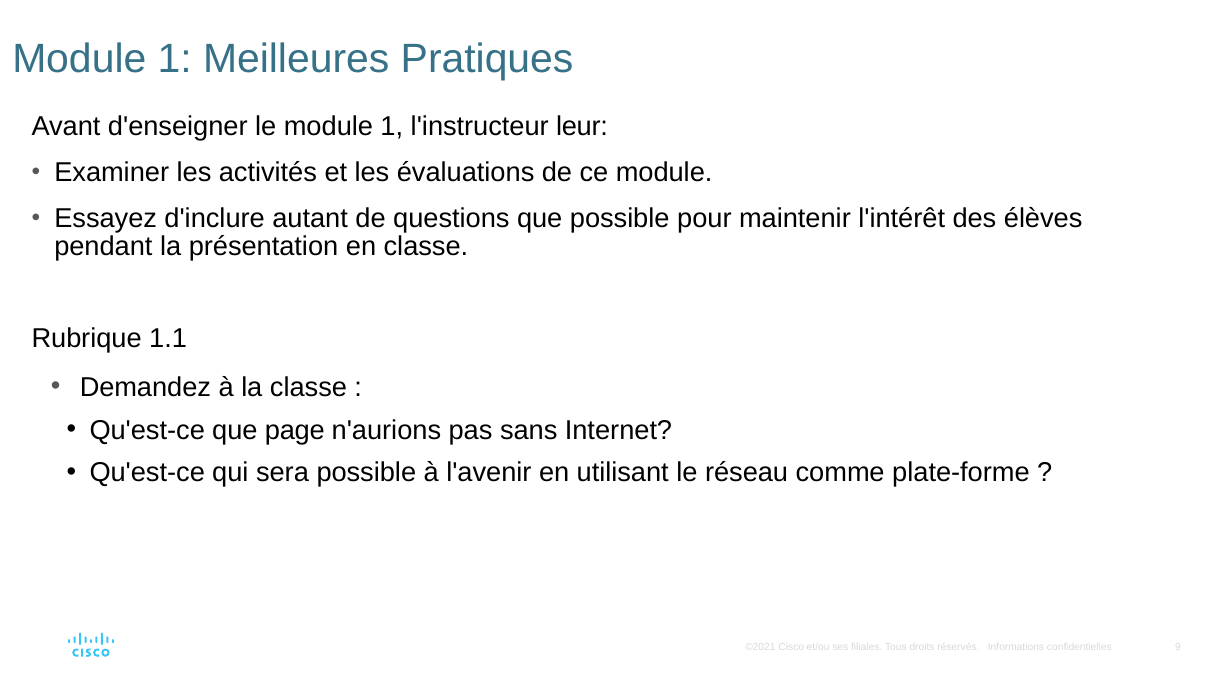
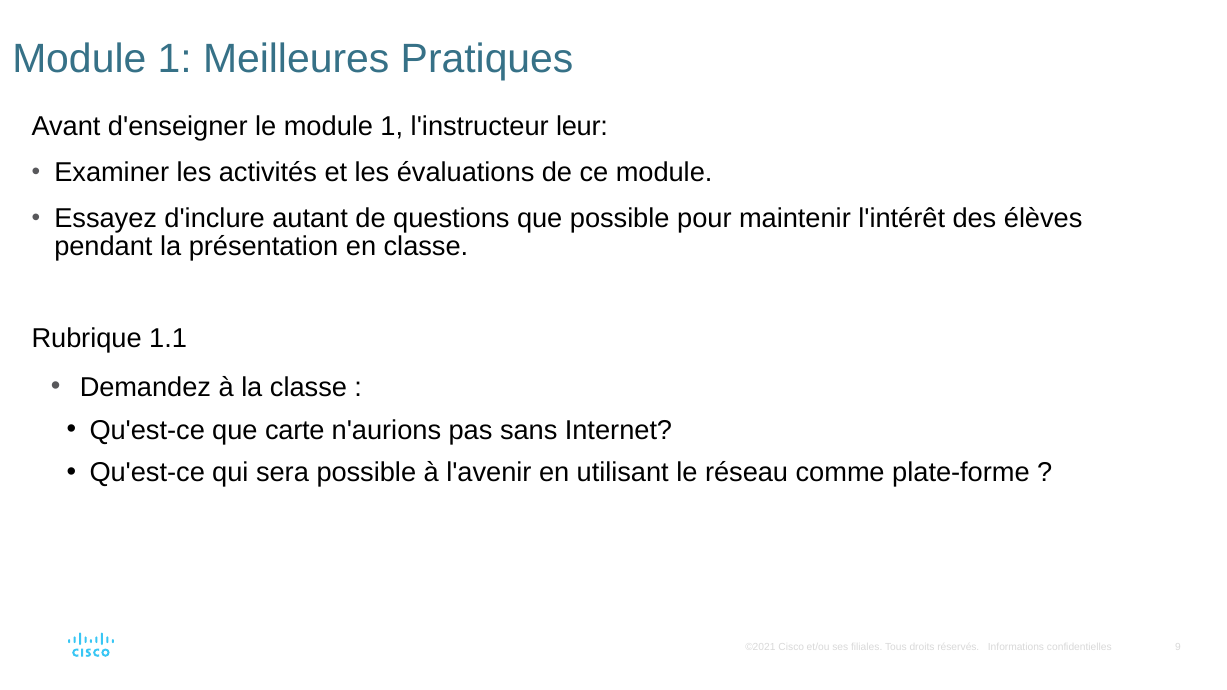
page: page -> carte
